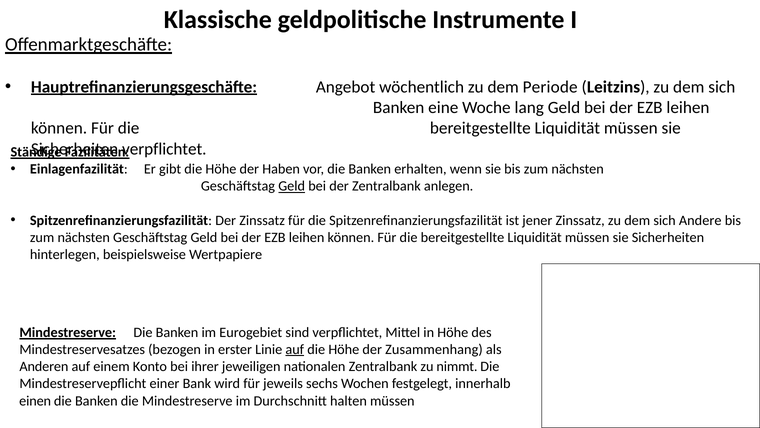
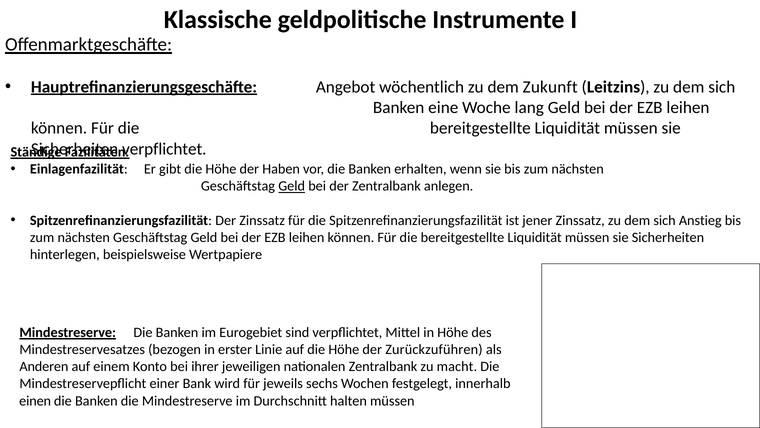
Periode: Periode -> Zukunft
Andere: Andere -> Anstieg
auf at (295, 349) underline: present -> none
Zusammenhang: Zusammenhang -> Zurückzuführen
nimmt: nimmt -> macht
